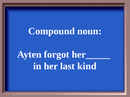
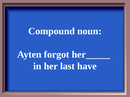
kind: kind -> have
